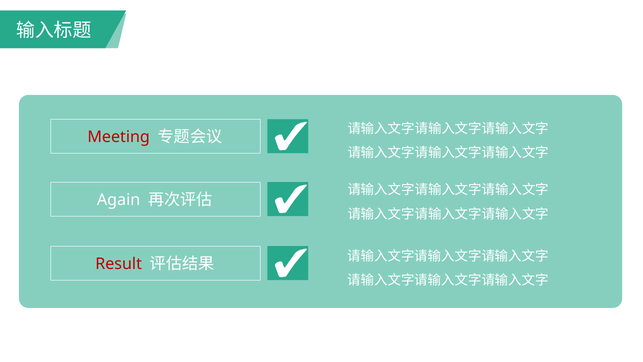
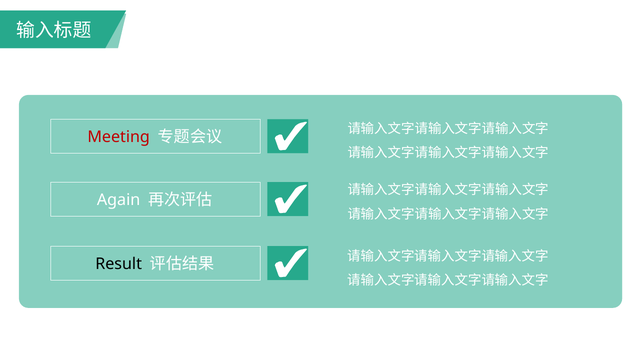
Result colour: red -> black
